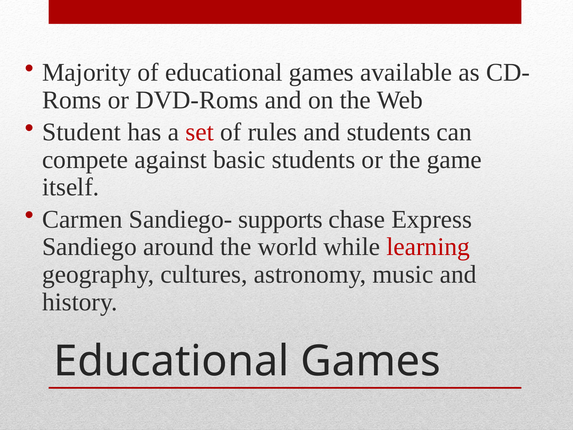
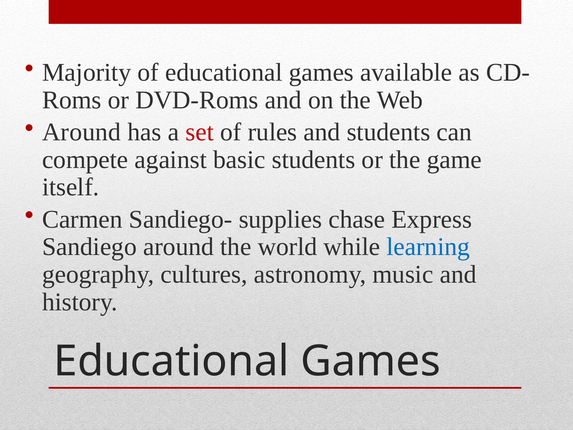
Student at (82, 132): Student -> Around
supports: supports -> supplies
learning colour: red -> blue
